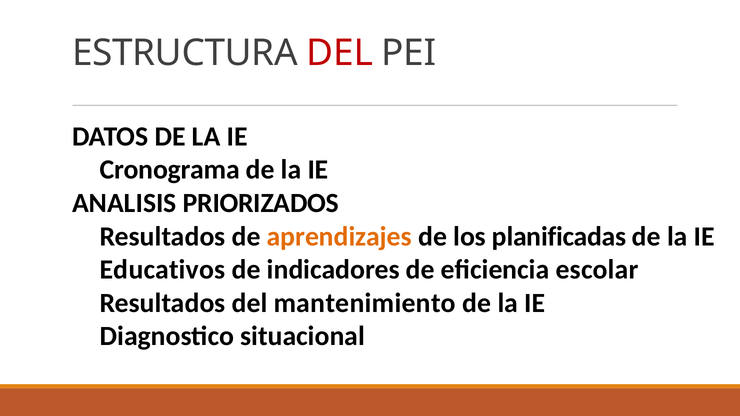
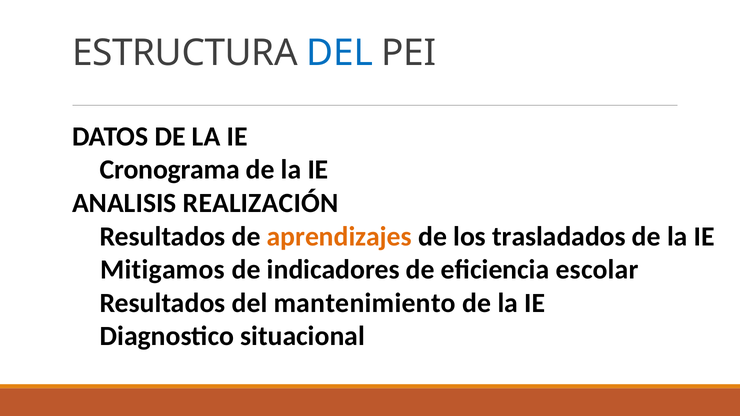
DEL at (340, 53) colour: red -> blue
PRIORIZADOS: PRIORIZADOS -> REALIZACIÓN
planificadas: planificadas -> trasladados
Educativos: Educativos -> Mitigamos
